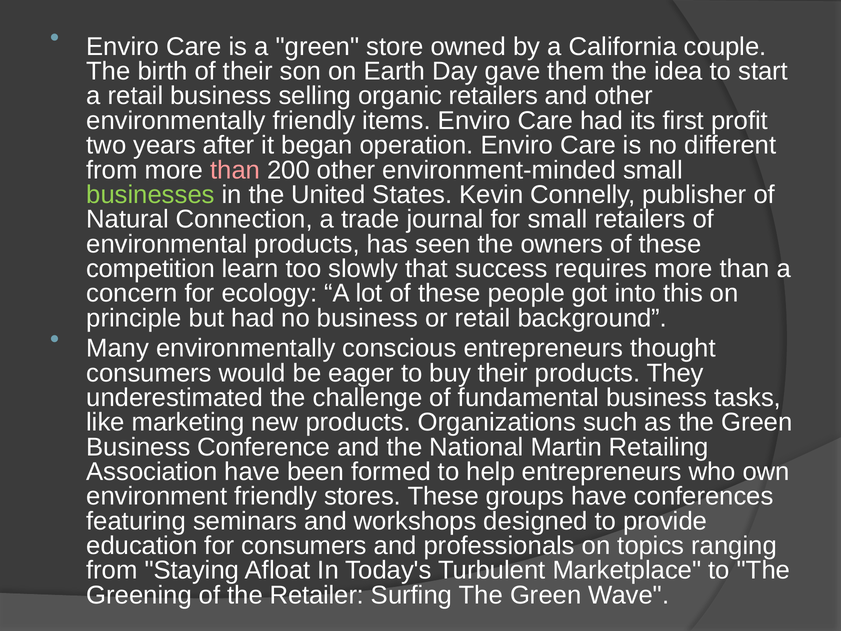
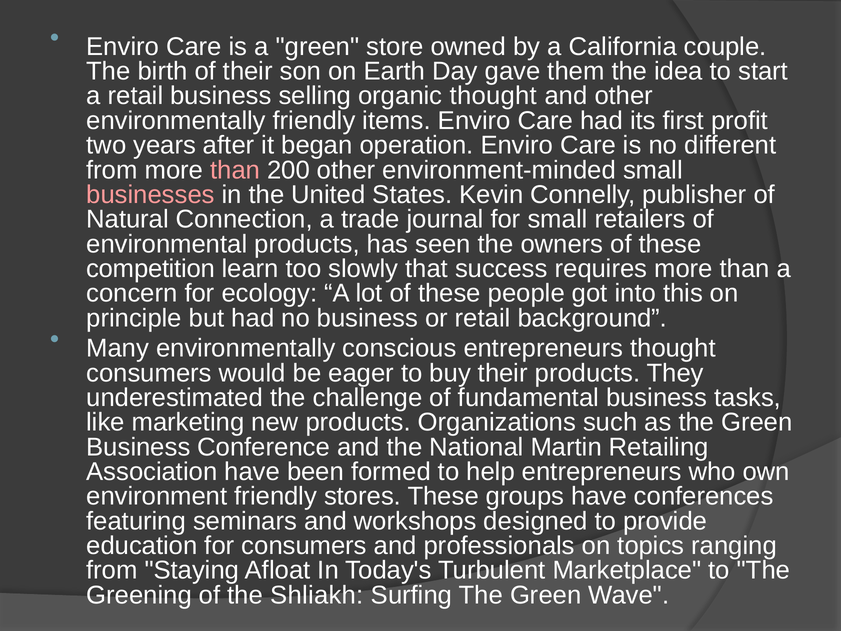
organic retailers: retailers -> thought
businesses colour: light green -> pink
Retailer: Retailer -> Shliakh
